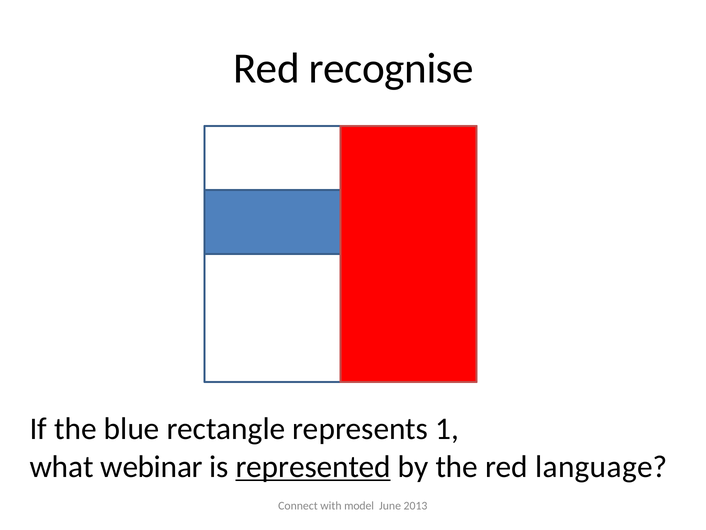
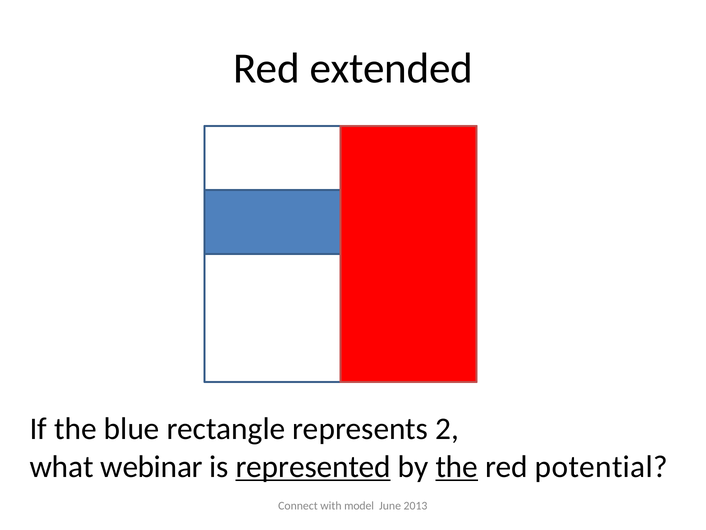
recognise: recognise -> extended
1: 1 -> 2
the at (457, 466) underline: none -> present
language: language -> potential
